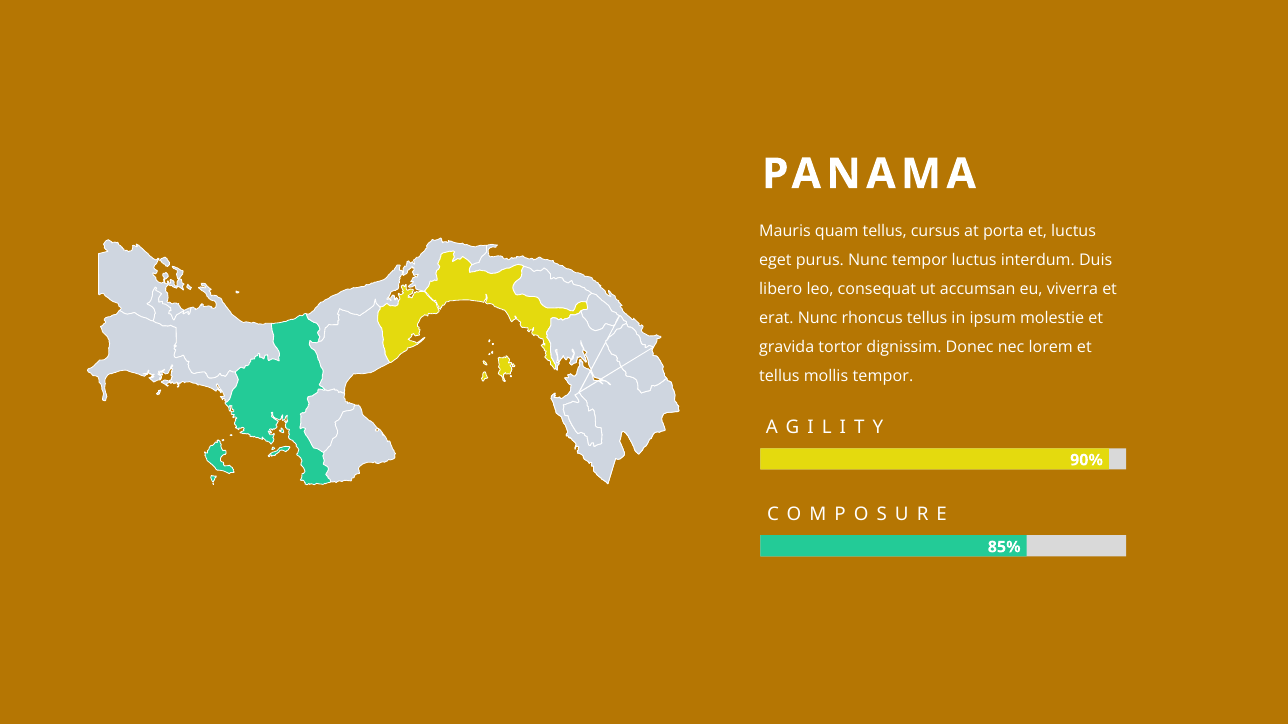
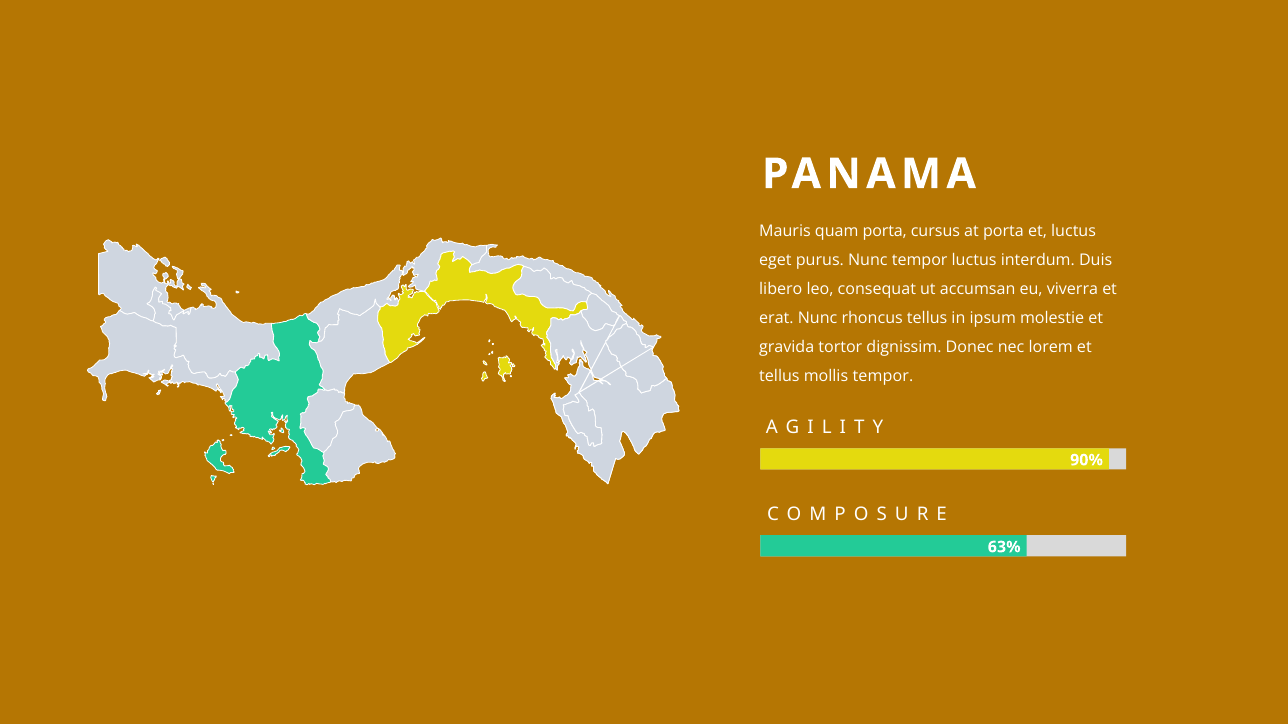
quam tellus: tellus -> porta
85%: 85% -> 63%
